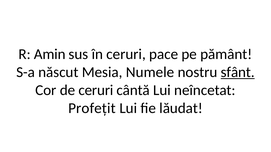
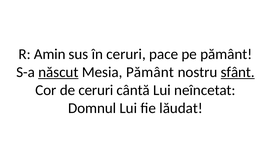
născut underline: none -> present
Mesia Numele: Numele -> Pământ
Profețit: Profețit -> Domnul
